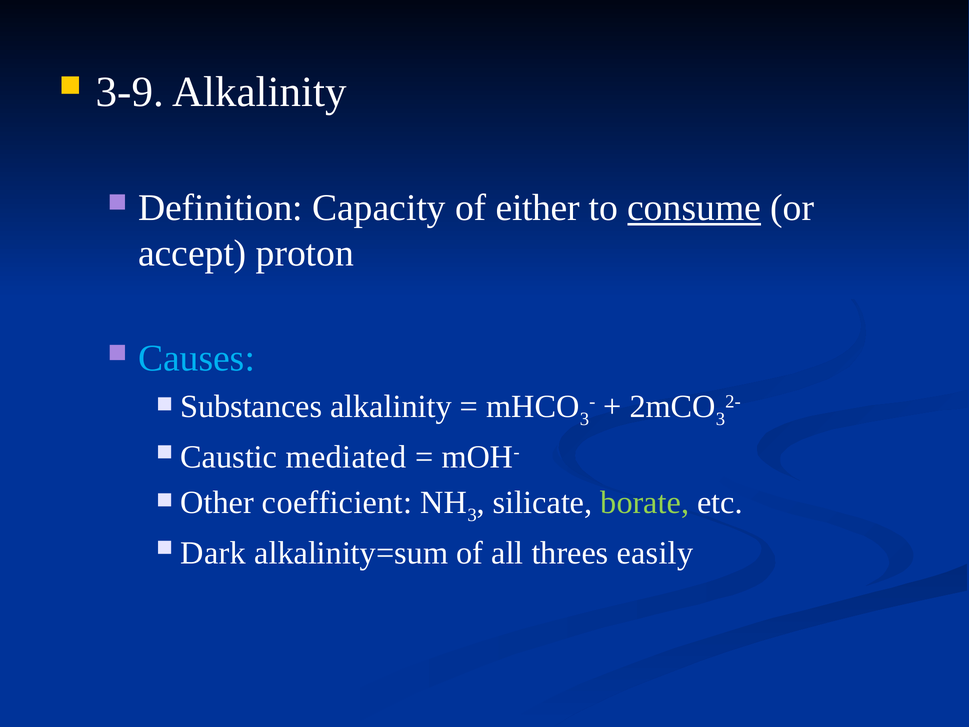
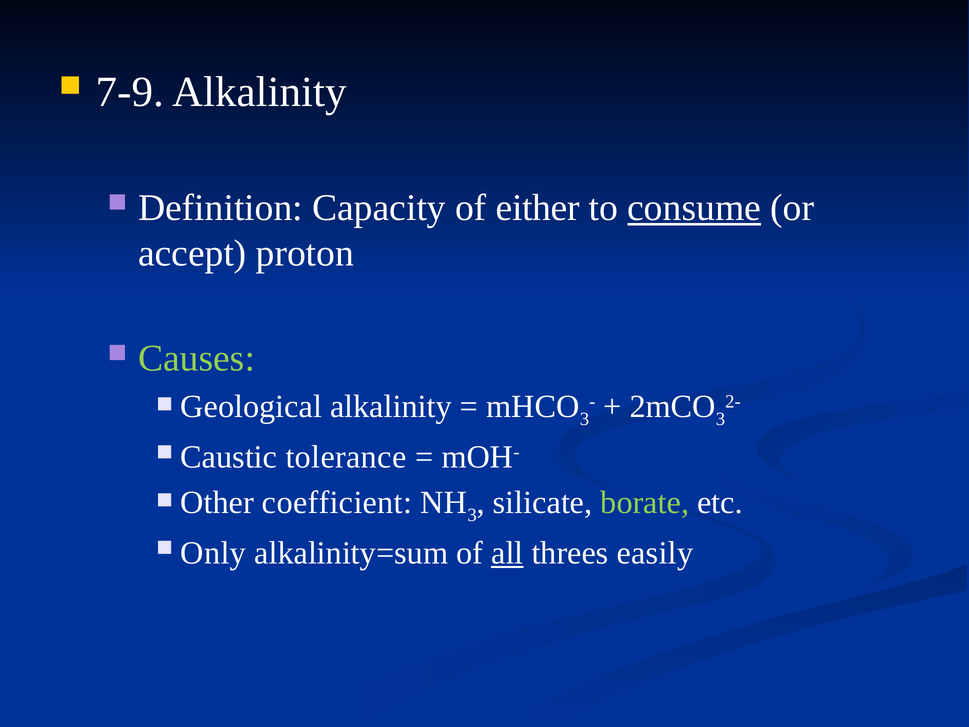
3-9: 3-9 -> 7-9
Causes colour: light blue -> light green
Substances: Substances -> Geological
mediated: mediated -> tolerance
Dark: Dark -> Only
all underline: none -> present
